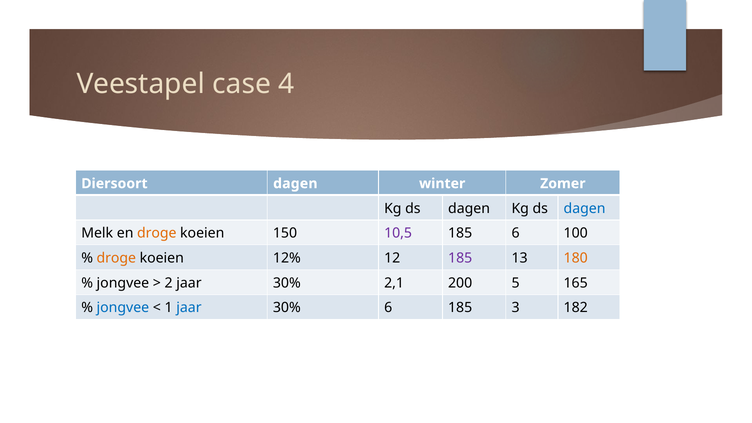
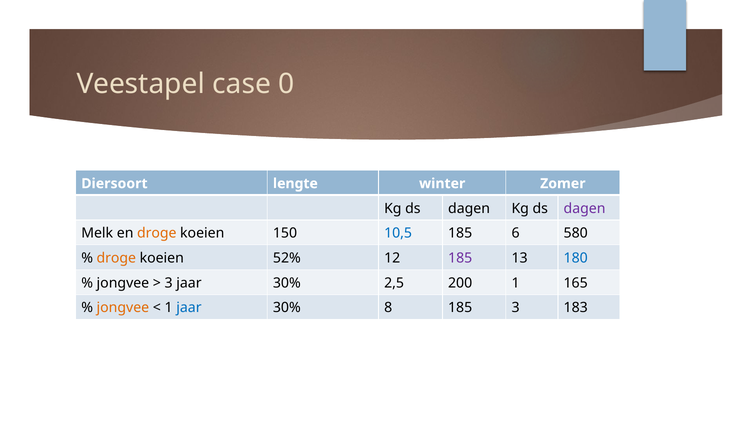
4: 4 -> 0
Diersoort dagen: dagen -> lengte
dagen at (585, 208) colour: blue -> purple
10,5 colour: purple -> blue
100: 100 -> 580
12%: 12% -> 52%
180 colour: orange -> blue
2 at (169, 283): 2 -> 3
2,1: 2,1 -> 2,5
200 5: 5 -> 1
jongvee at (123, 308) colour: blue -> orange
30% 6: 6 -> 8
182: 182 -> 183
